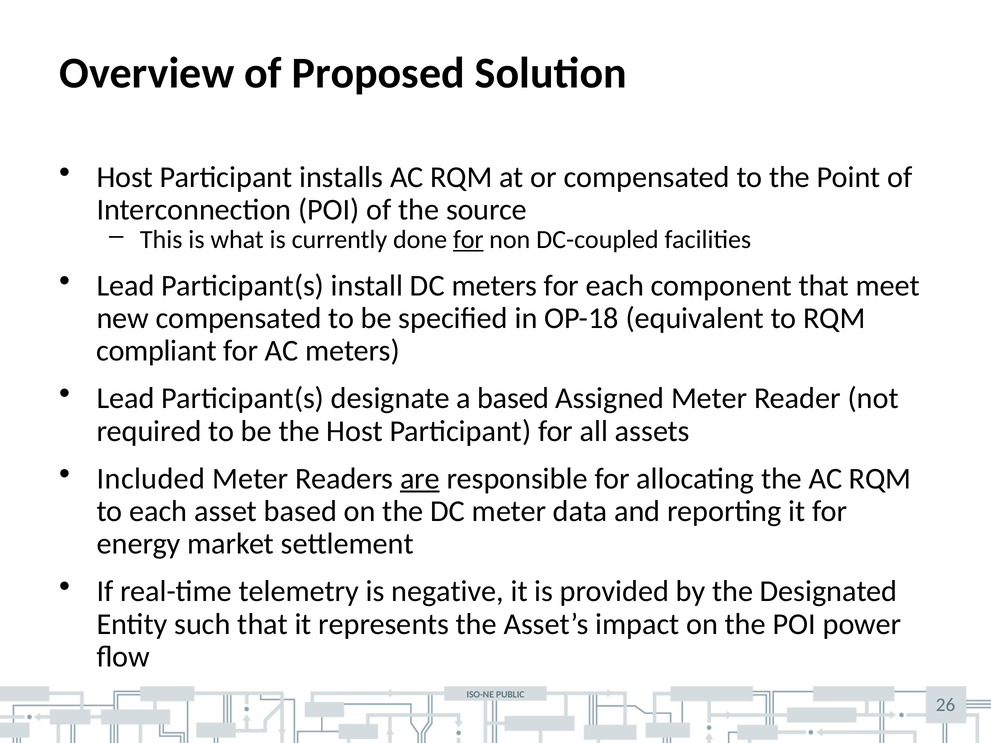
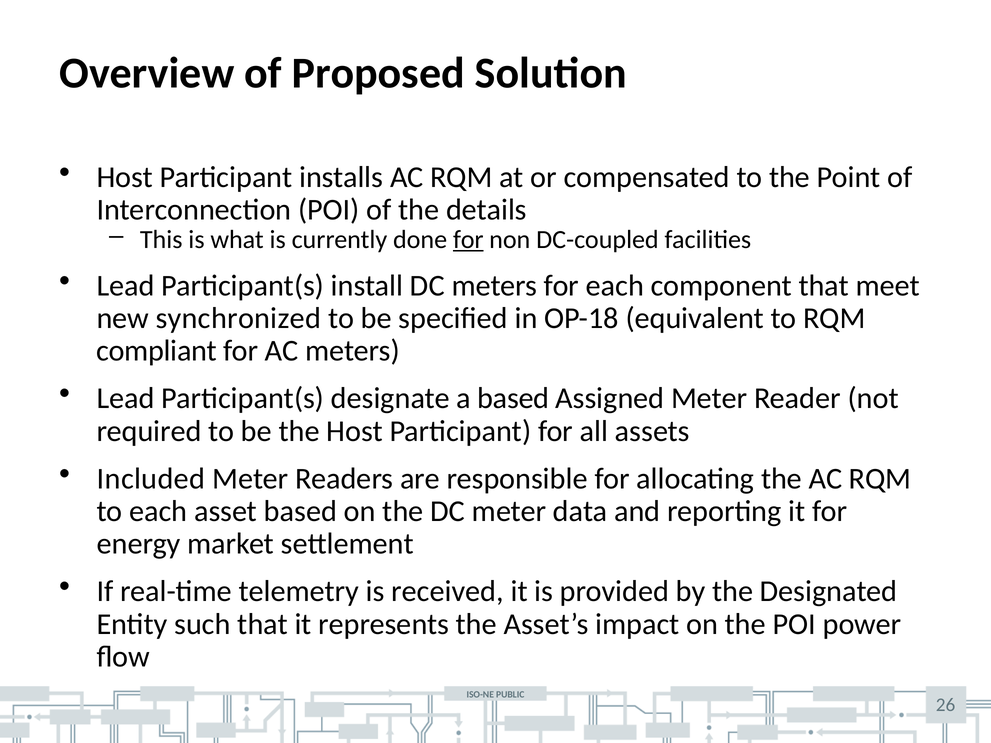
source: source -> details
new compensated: compensated -> synchronized
are underline: present -> none
negative: negative -> received
